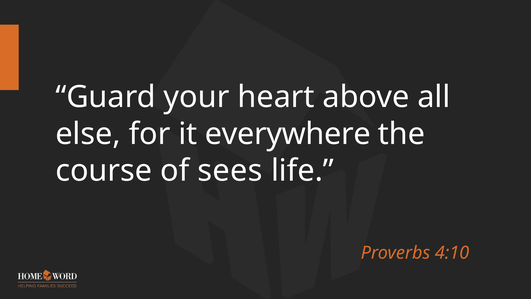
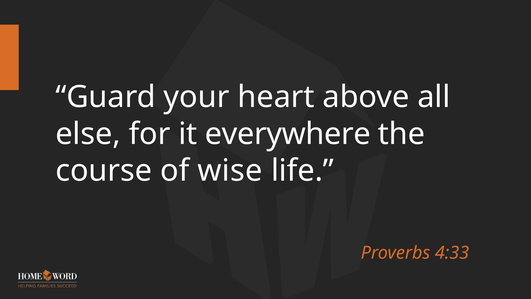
sees: sees -> wise
4:10: 4:10 -> 4:33
